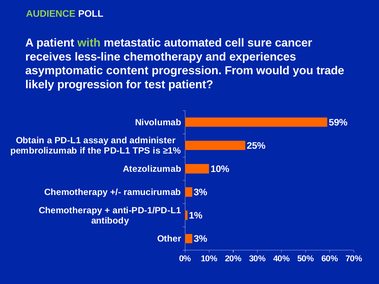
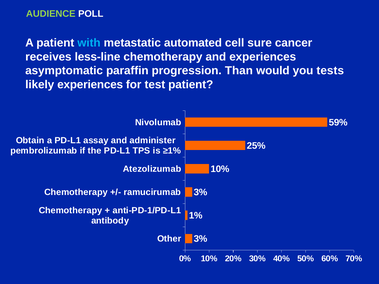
with colour: light green -> light blue
content: content -> paraffin
From: From -> Than
trade: trade -> tests
likely progression: progression -> experiences
